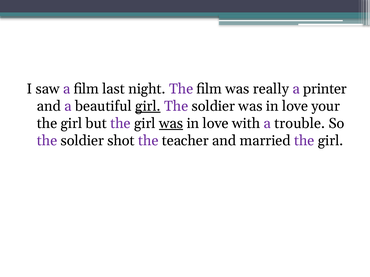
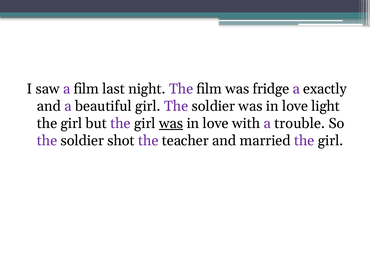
really: really -> fridge
printer: printer -> exactly
girl at (148, 106) underline: present -> none
your: your -> light
